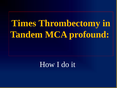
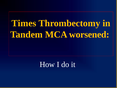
profound: profound -> worsened
